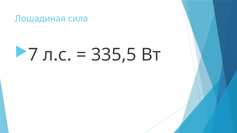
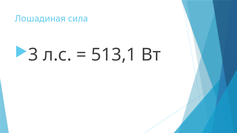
7: 7 -> 3
335,5: 335,5 -> 513,1
